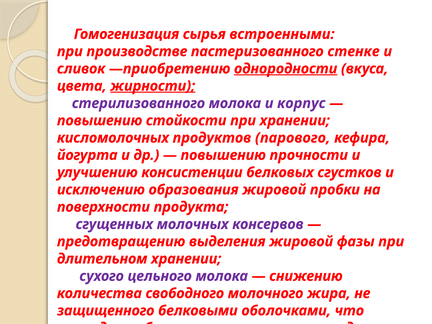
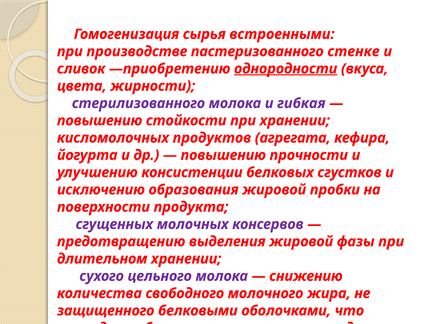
жирности underline: present -> none
корпус: корпус -> гибкая
парового: парового -> агрегата
